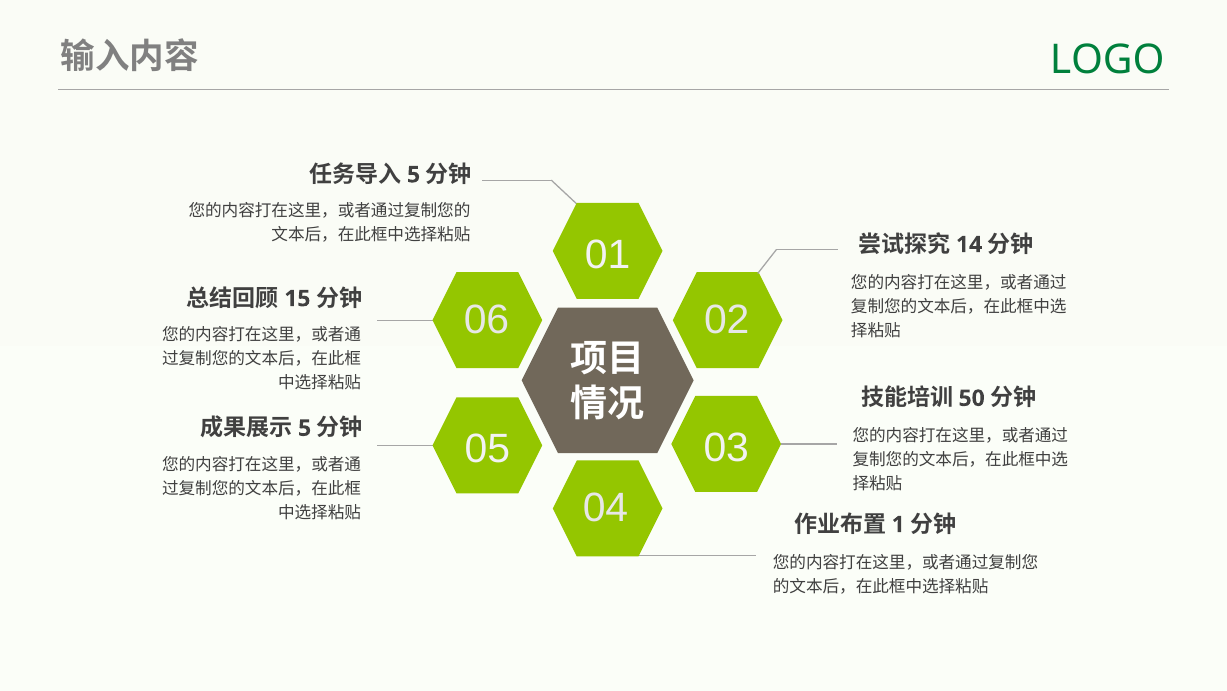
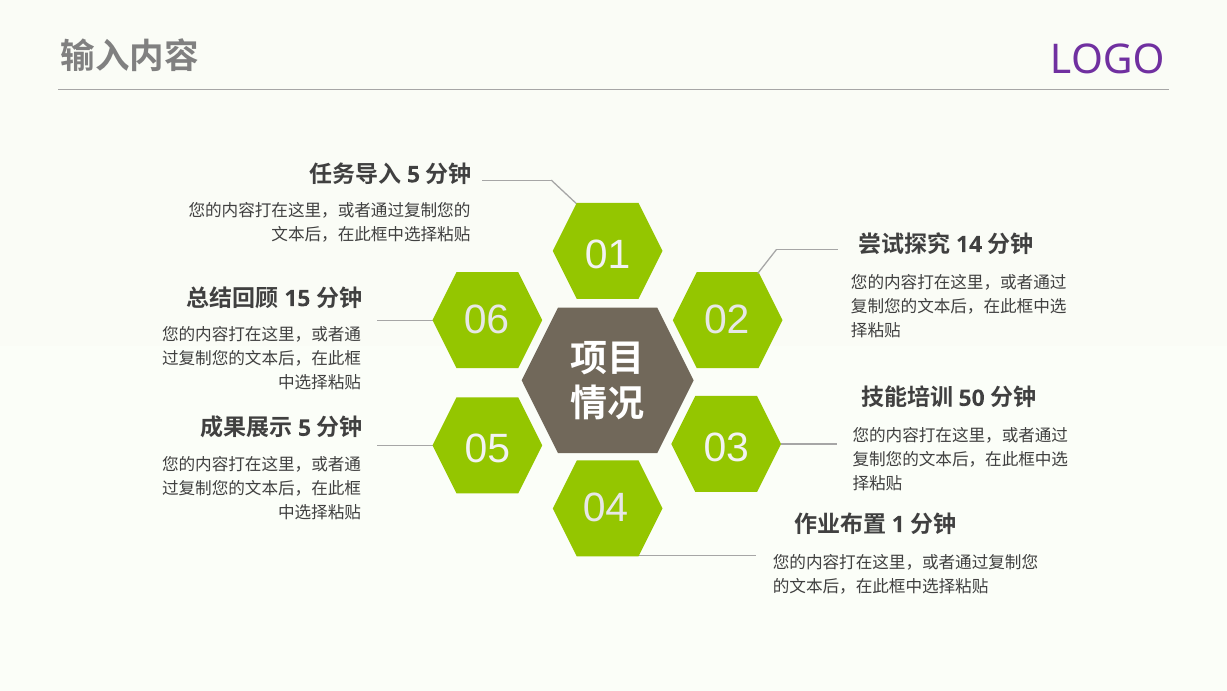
LOGO colour: green -> purple
